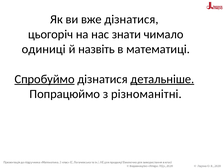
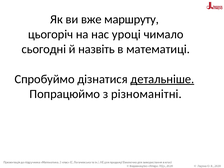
вже дізнатися: дізнатися -> маршруту
знати: знати -> уроці
одиниці: одиниці -> сьогодні
Спробуймо underline: present -> none
